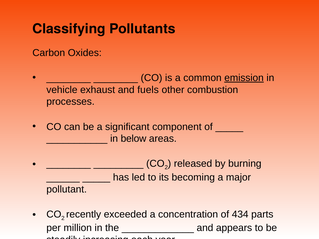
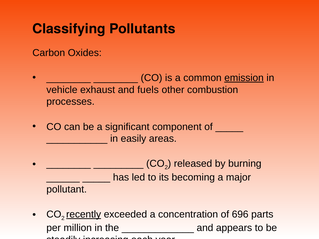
below: below -> easily
recently underline: none -> present
434: 434 -> 696
